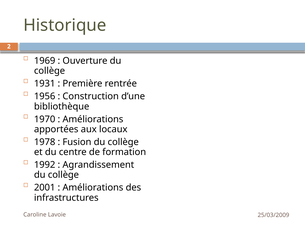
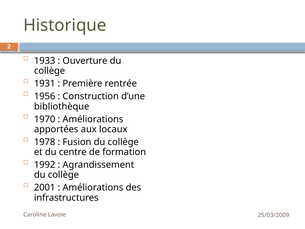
1969: 1969 -> 1933
